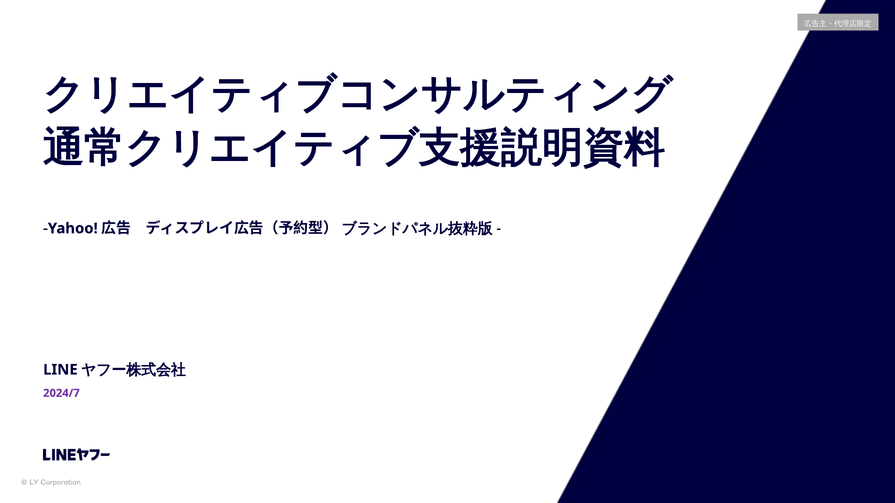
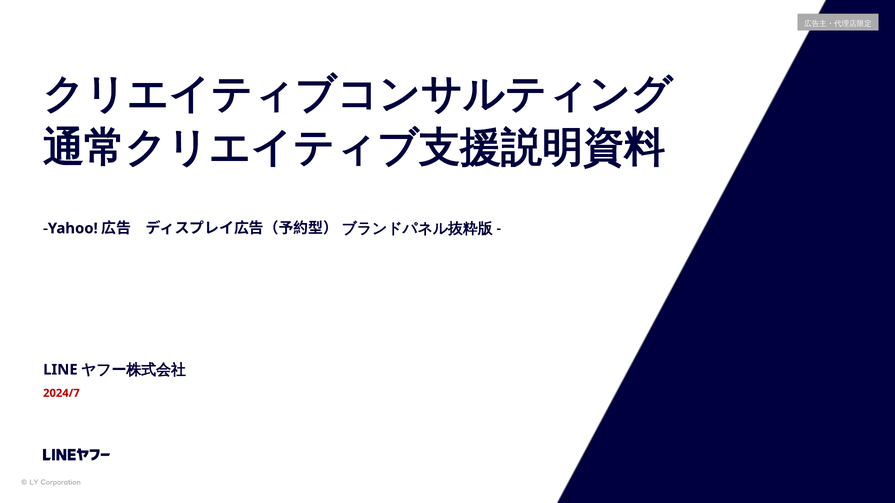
2024/7 colour: purple -> red
